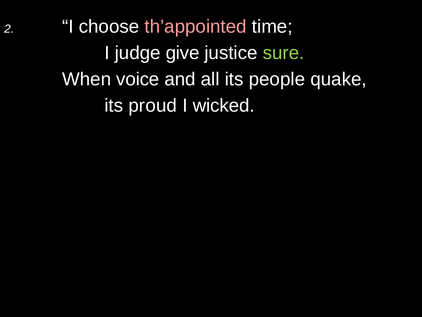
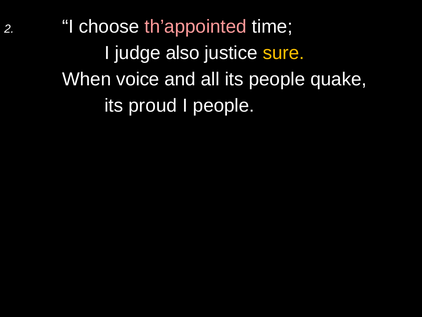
give: give -> also
sure colour: light green -> yellow
I wicked: wicked -> people
